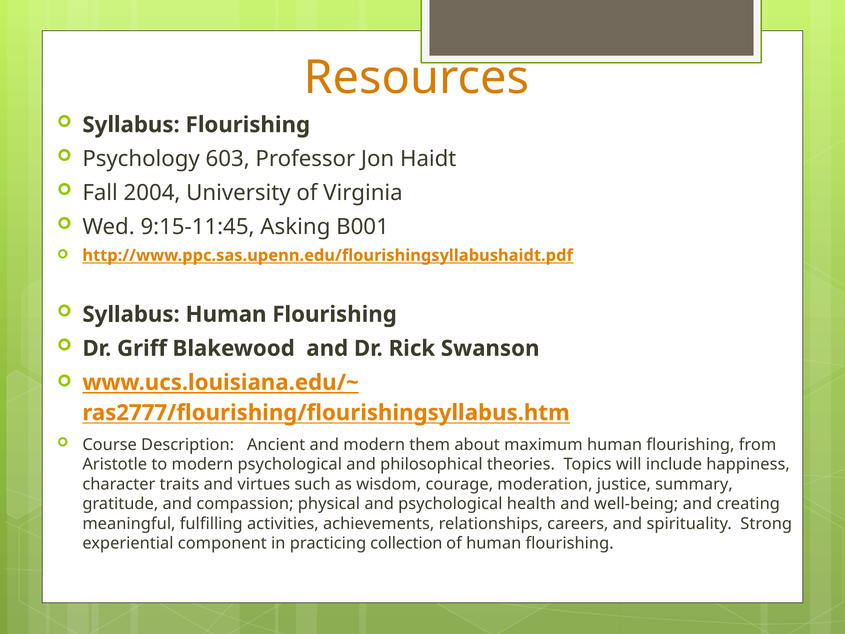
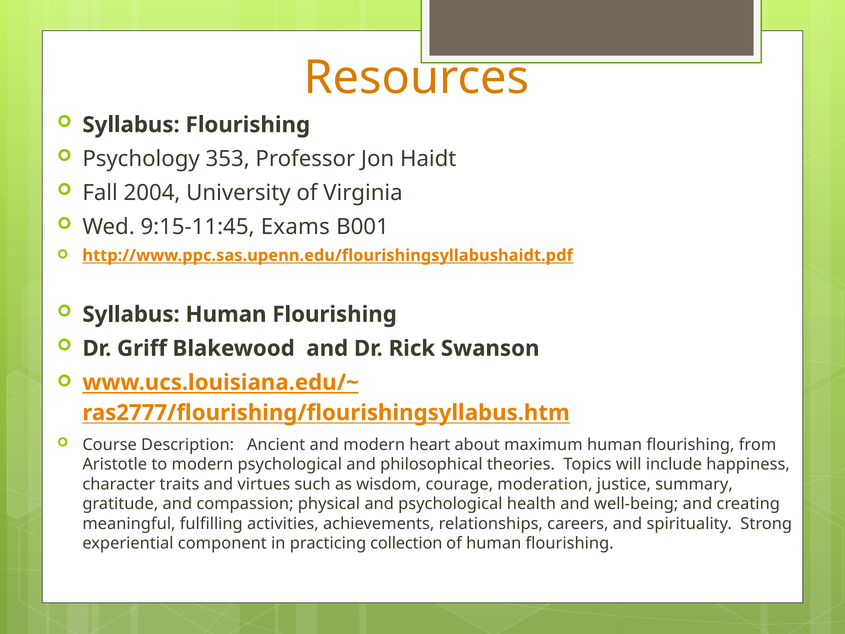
603: 603 -> 353
Asking: Asking -> Exams
them: them -> heart
